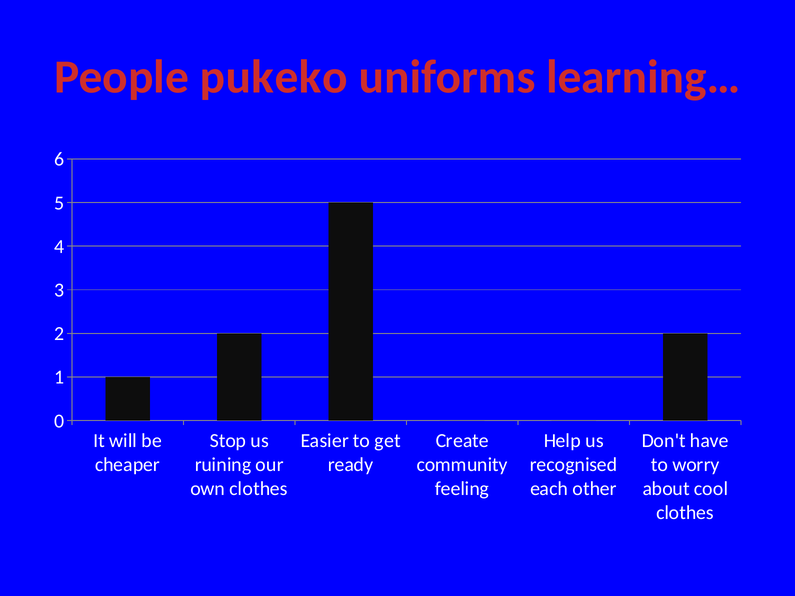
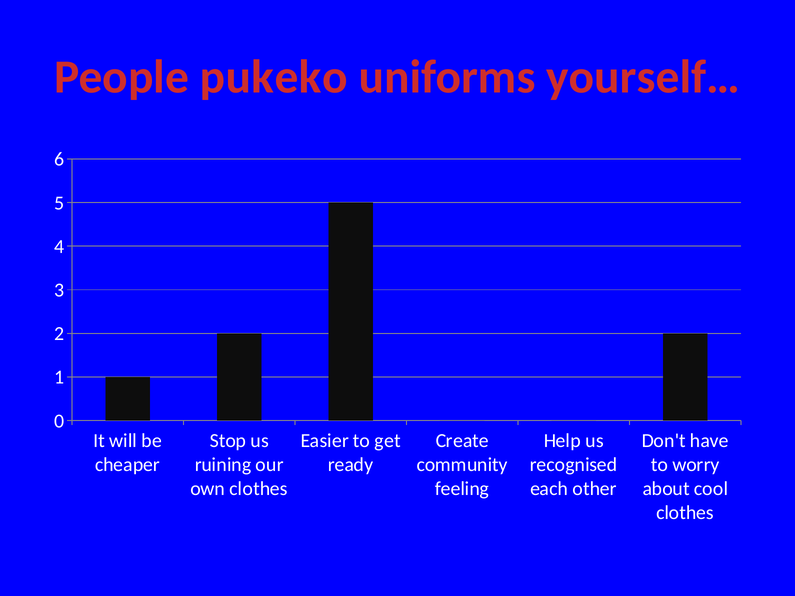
learning…: learning… -> yourself…
